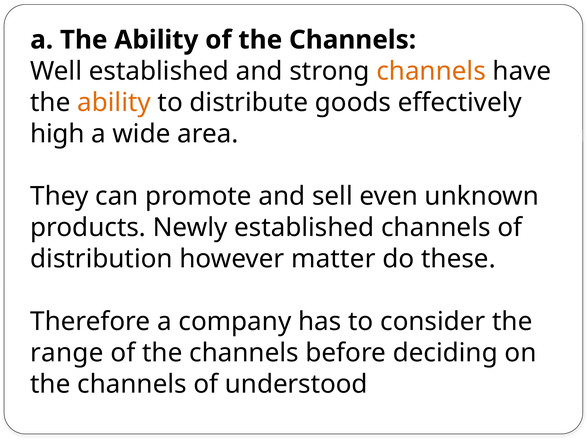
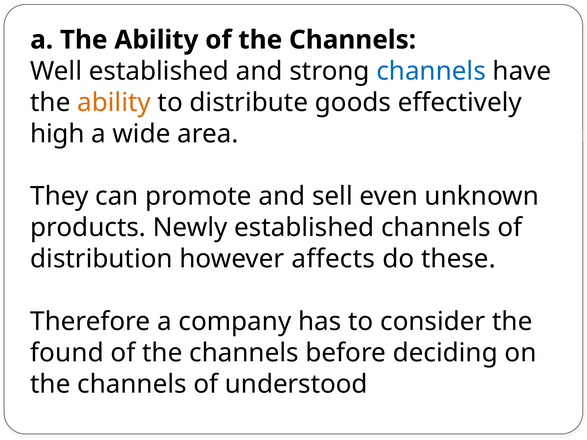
channels at (431, 71) colour: orange -> blue
matter: matter -> affects
range: range -> found
